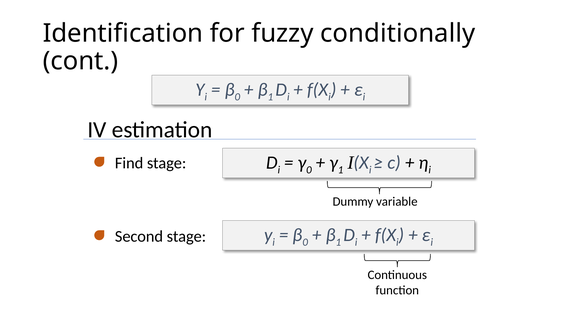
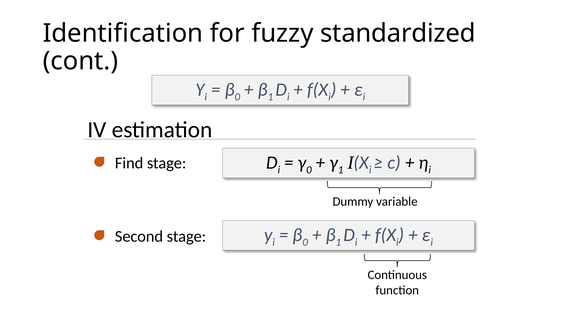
conditionally: conditionally -> standardized
